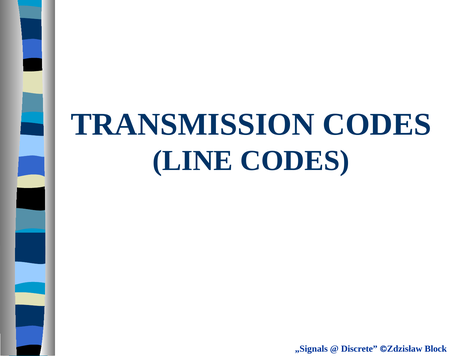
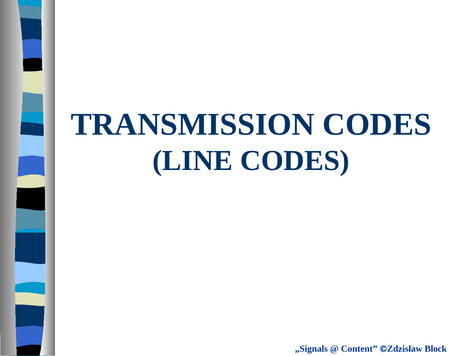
Discrete: Discrete -> Content
